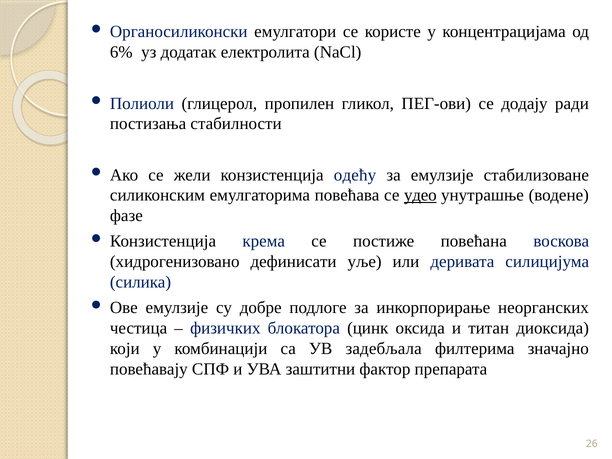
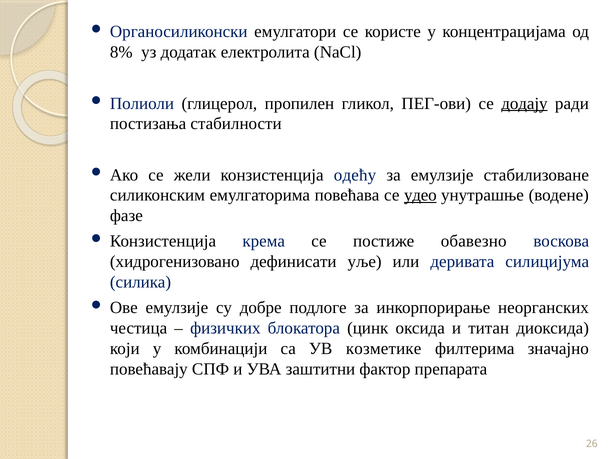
6%: 6% -> 8%
додају underline: none -> present
повећана: повећана -> обавезно
задебљала: задебљала -> козметике
